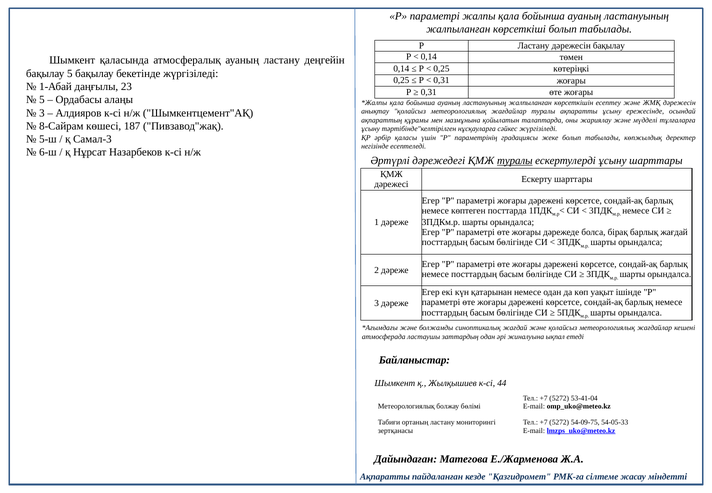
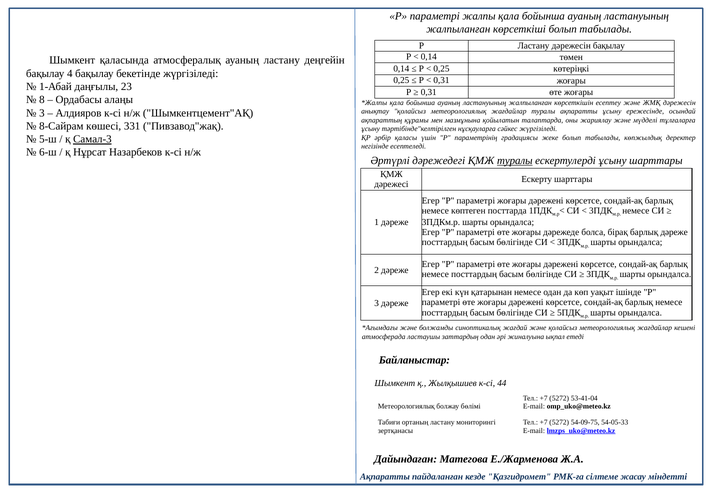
бақылау 5: 5 -> 4
5 at (42, 100): 5 -> 8
187: 187 -> 331
Самал-3 underline: none -> present
барлық жағдай: жағдай -> дәреже
